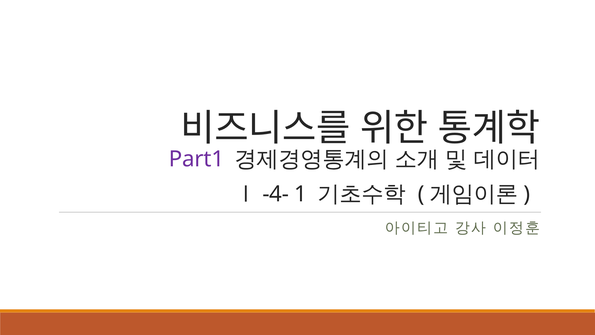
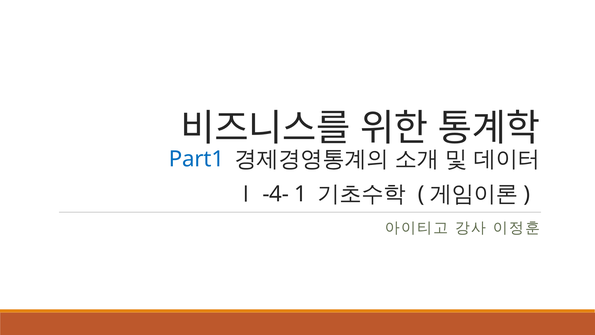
Part1 colour: purple -> blue
